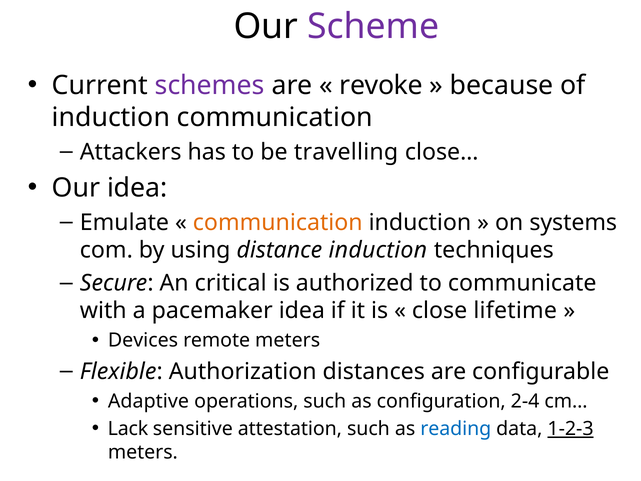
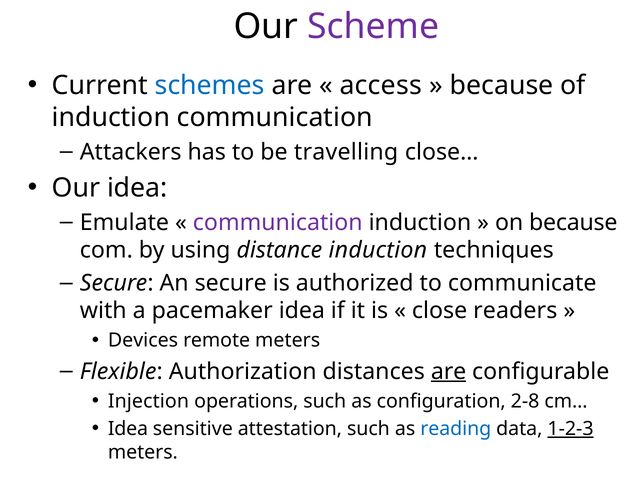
schemes colour: purple -> blue
revoke: revoke -> access
communication at (278, 222) colour: orange -> purple
on systems: systems -> because
An critical: critical -> secure
lifetime: lifetime -> readers
are at (449, 371) underline: none -> present
Adaptive: Adaptive -> Injection
2-4: 2-4 -> 2-8
Lack at (128, 429): Lack -> Idea
